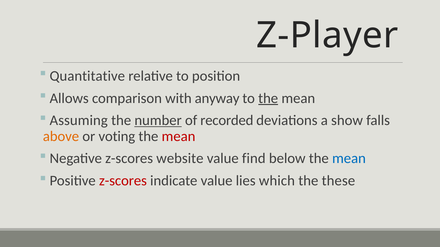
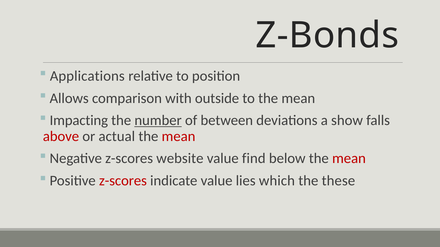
Z-Player: Z-Player -> Z-Bonds
Quantitative: Quantitative -> Applications
anyway: anyway -> outside
the at (268, 98) underline: present -> none
Assuming: Assuming -> Impacting
recorded: recorded -> between
above colour: orange -> red
voting: voting -> actual
mean at (349, 159) colour: blue -> red
